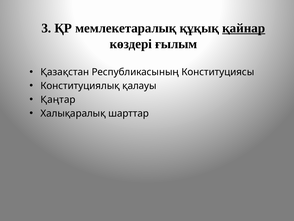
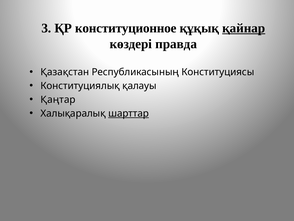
мемлекетаралық: мемлекетаралық -> конституционное
ғылым: ғылым -> правда
шарттар underline: none -> present
